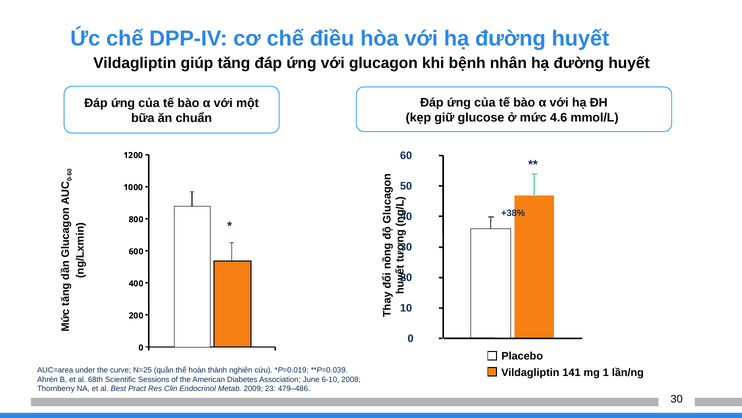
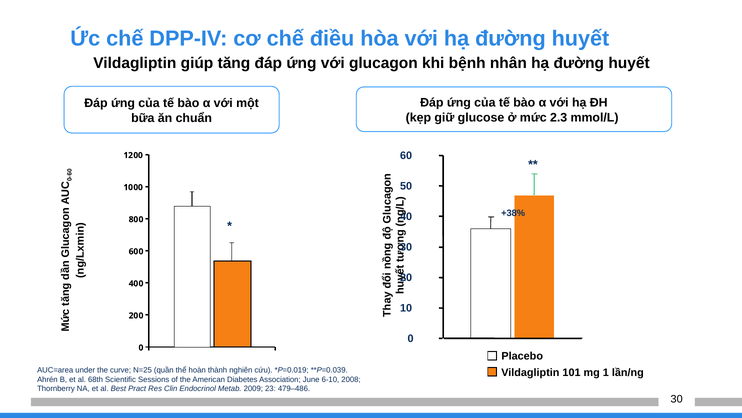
4.6: 4.6 -> 2.3
141: 141 -> 101
